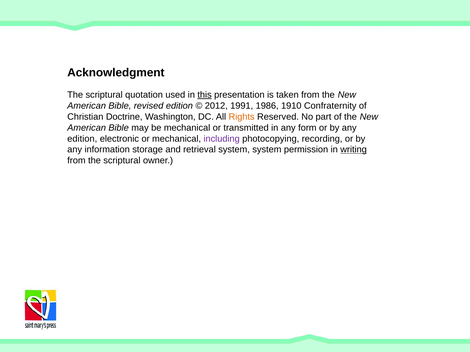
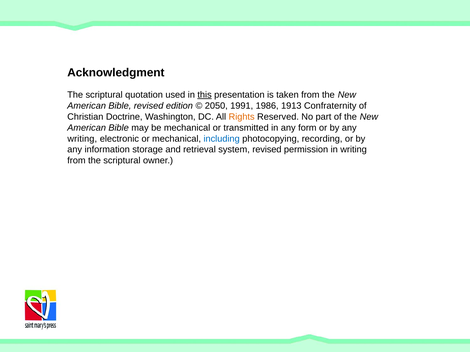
2012: 2012 -> 2050
1910: 1910 -> 1913
edition at (82, 139): edition -> writing
including colour: purple -> blue
system system: system -> revised
writing at (354, 150) underline: present -> none
